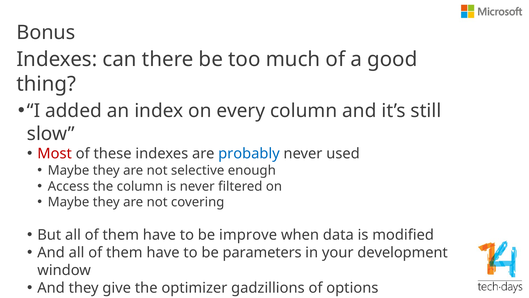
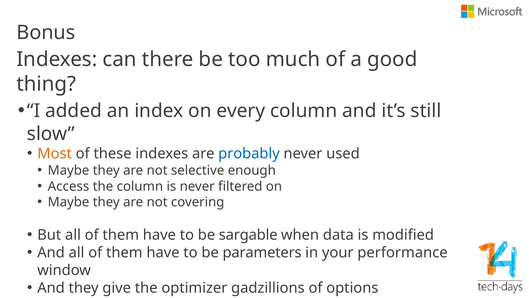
Most colour: red -> orange
improve: improve -> sargable
development: development -> performance
